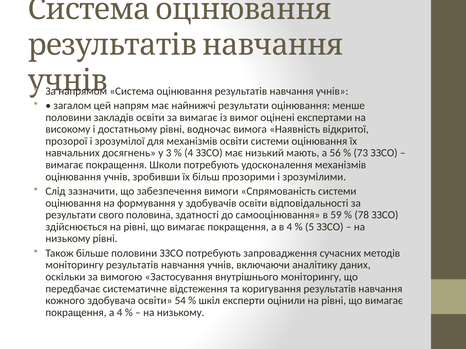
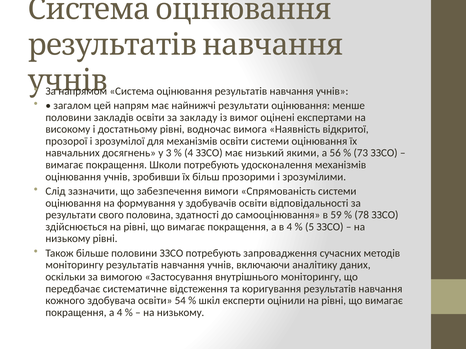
за вимагає: вимагає -> закладу
мають: мають -> якими
